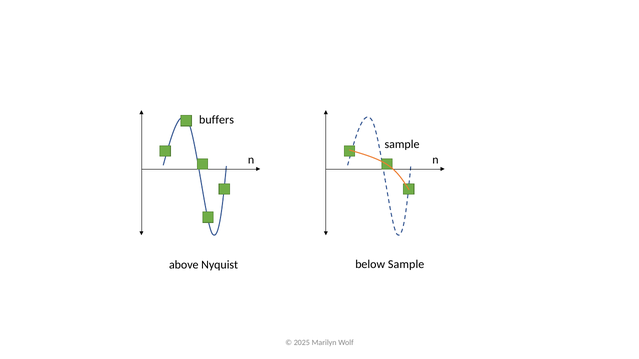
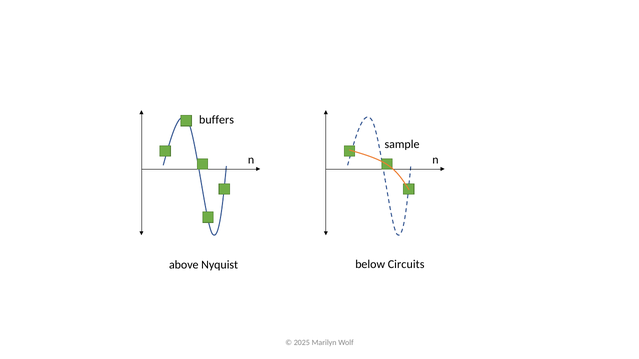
below Sample: Sample -> Circuits
